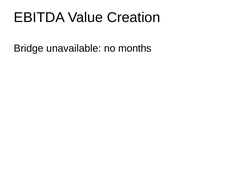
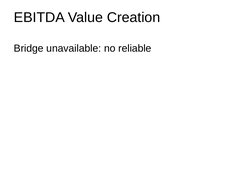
months: months -> reliable
